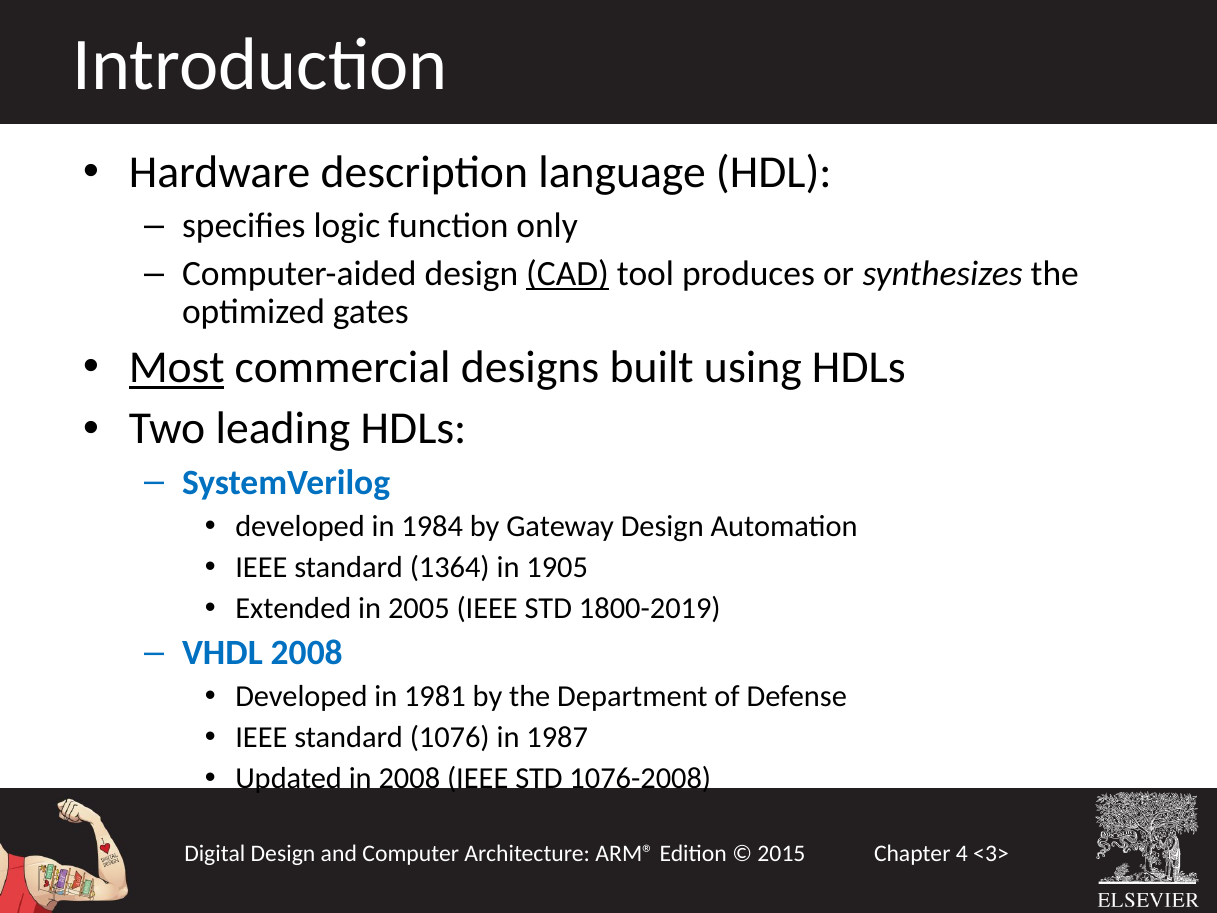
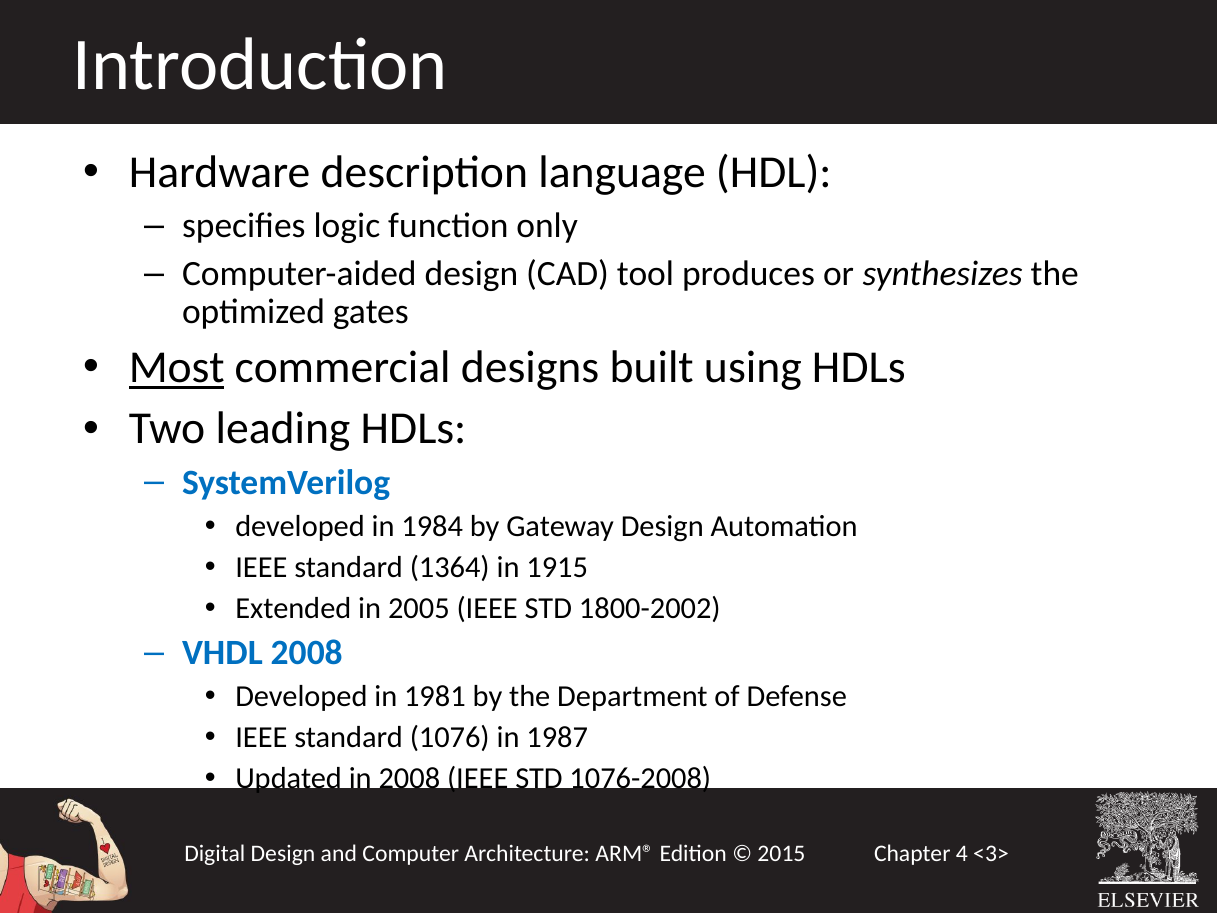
CAD underline: present -> none
1905: 1905 -> 1915
1800-2019: 1800-2019 -> 1800-2002
